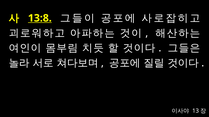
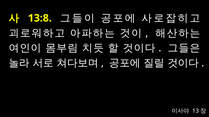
13:8 underline: present -> none
